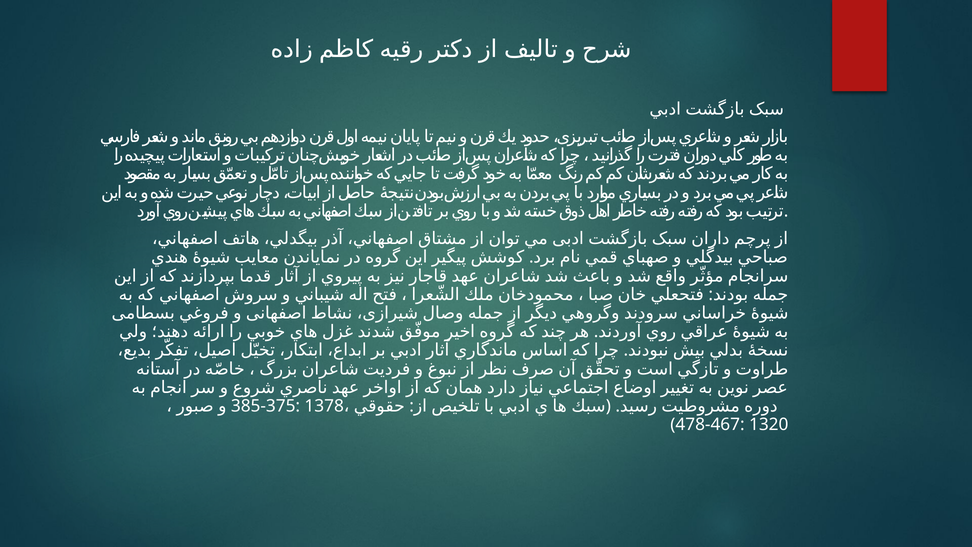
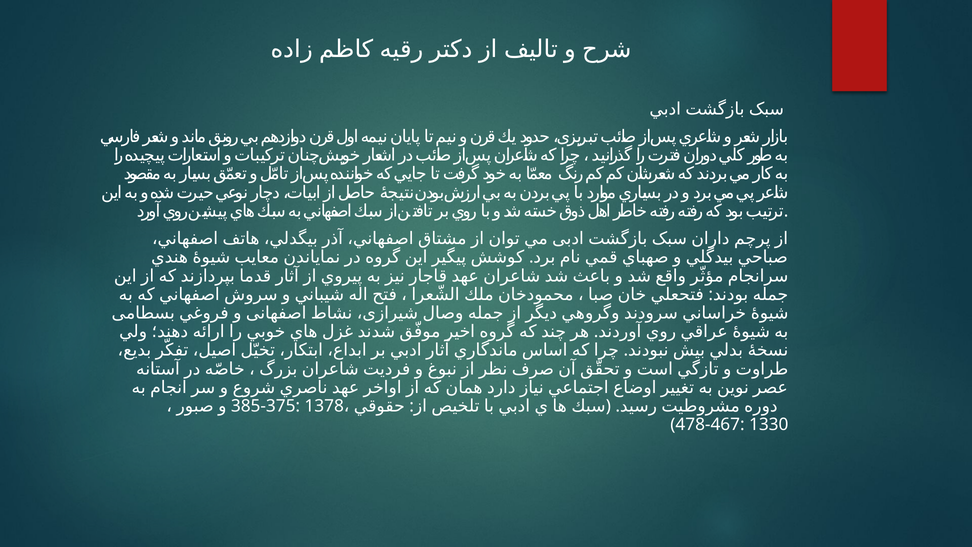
1320: 1320 -> 1330
